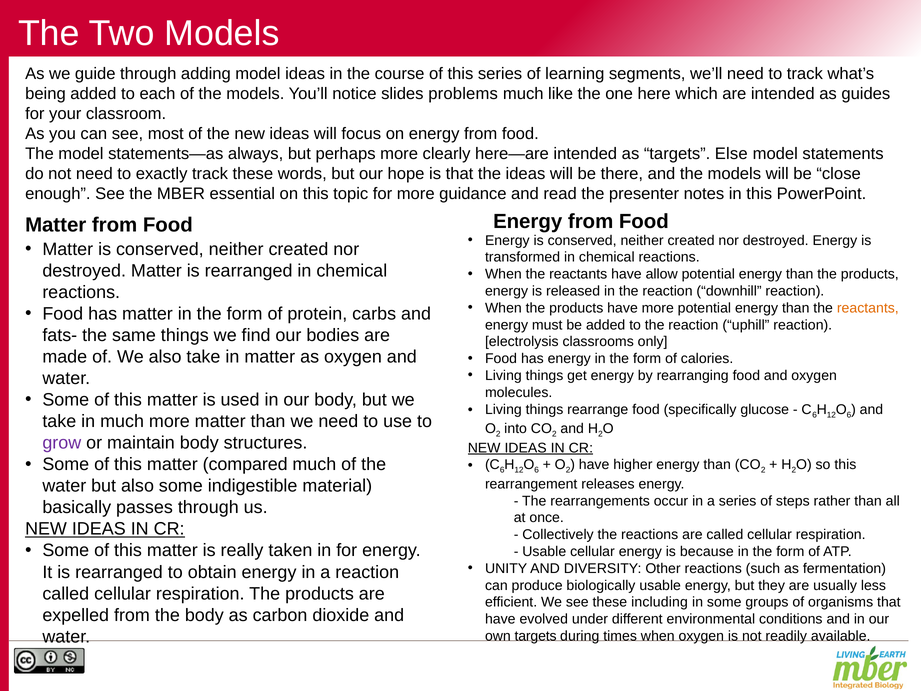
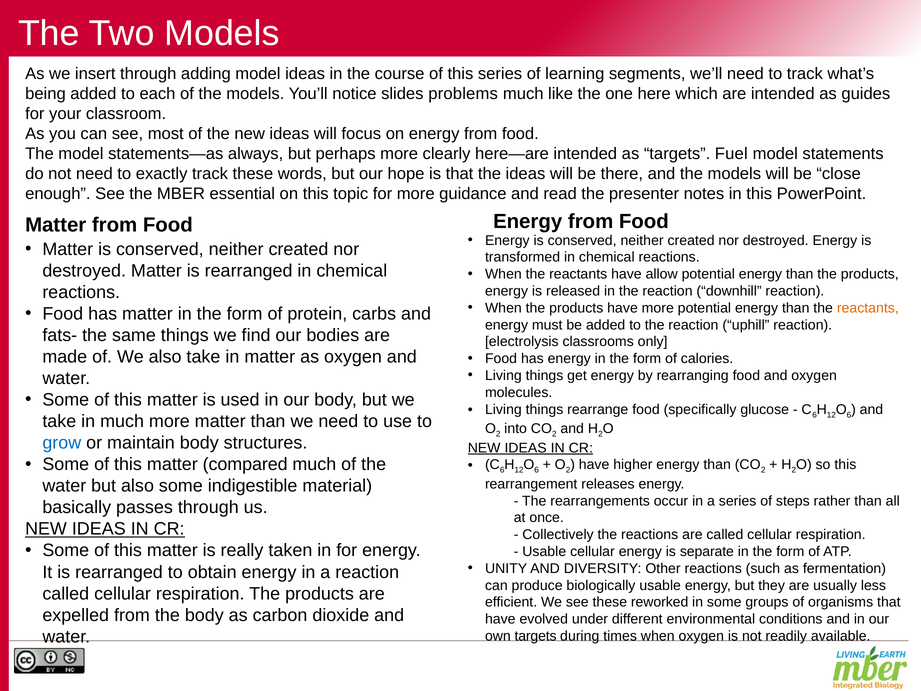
guide: guide -> insert
Else: Else -> Fuel
grow colour: purple -> blue
because: because -> separate
including: including -> reworked
